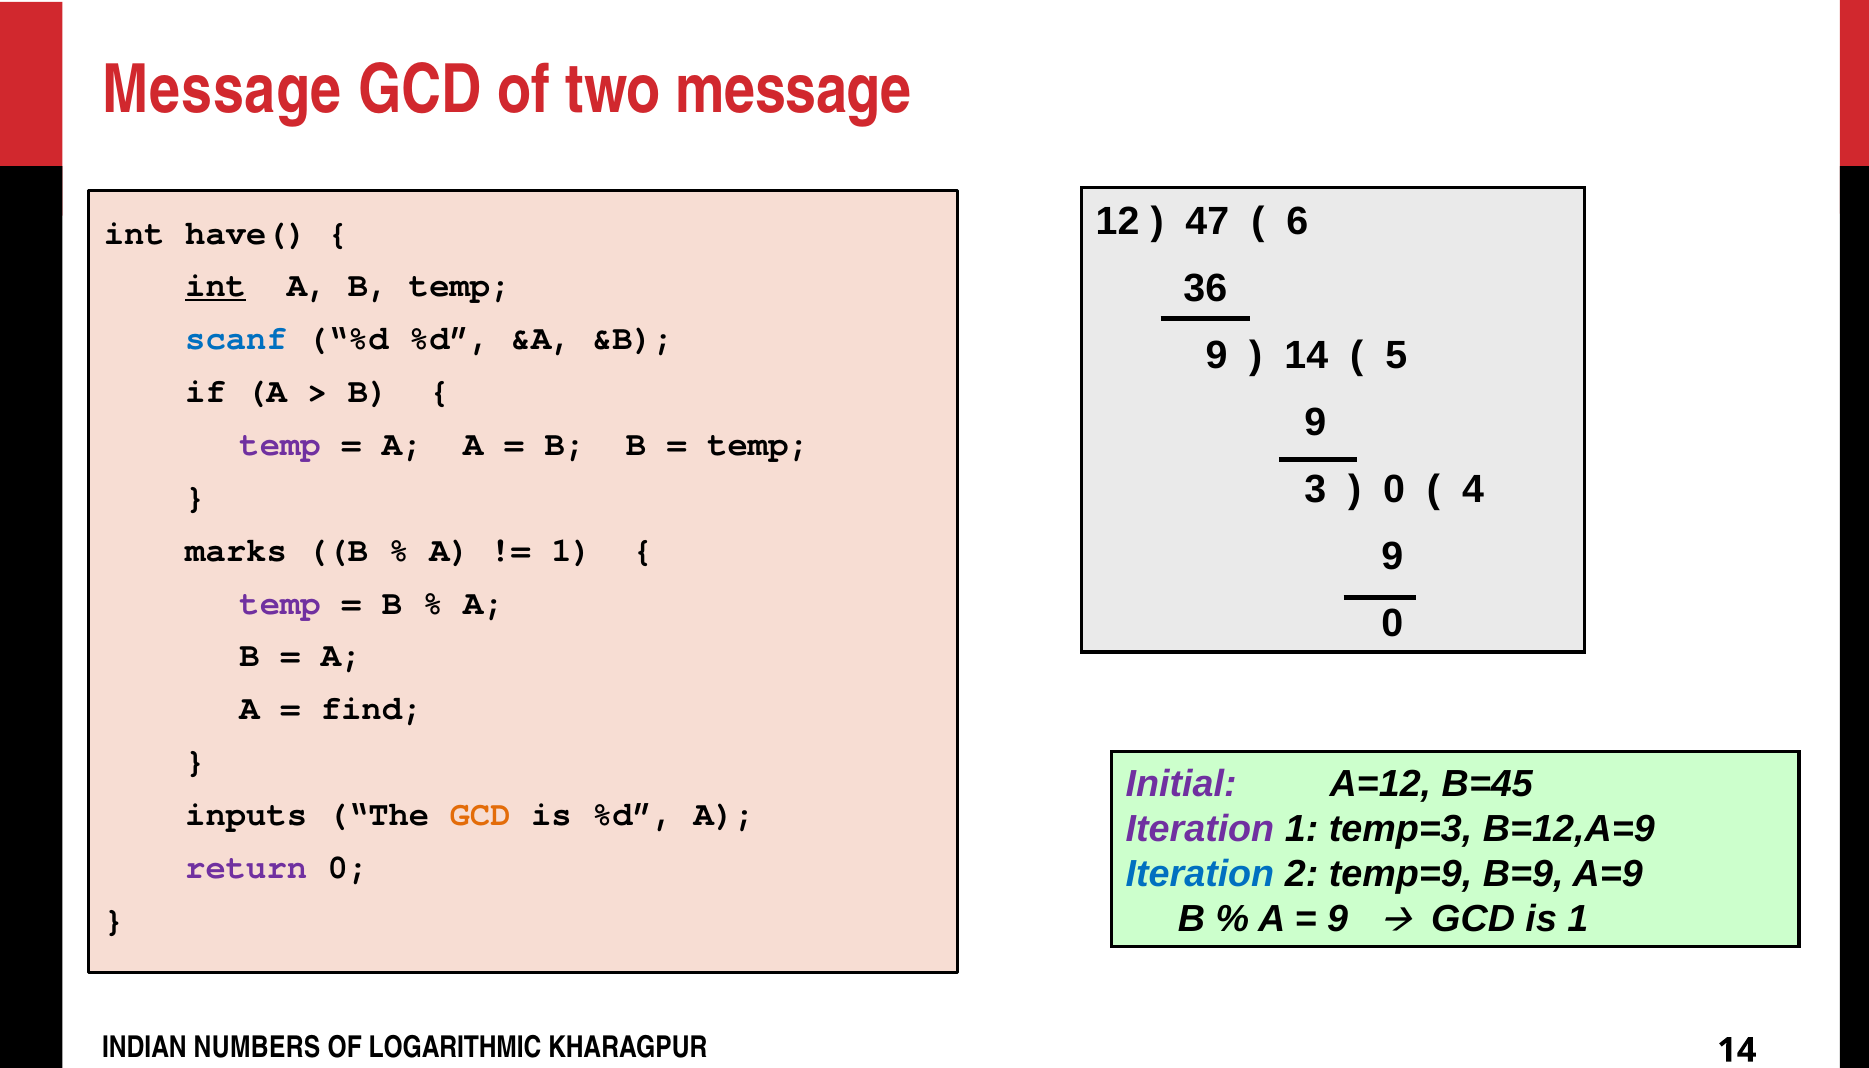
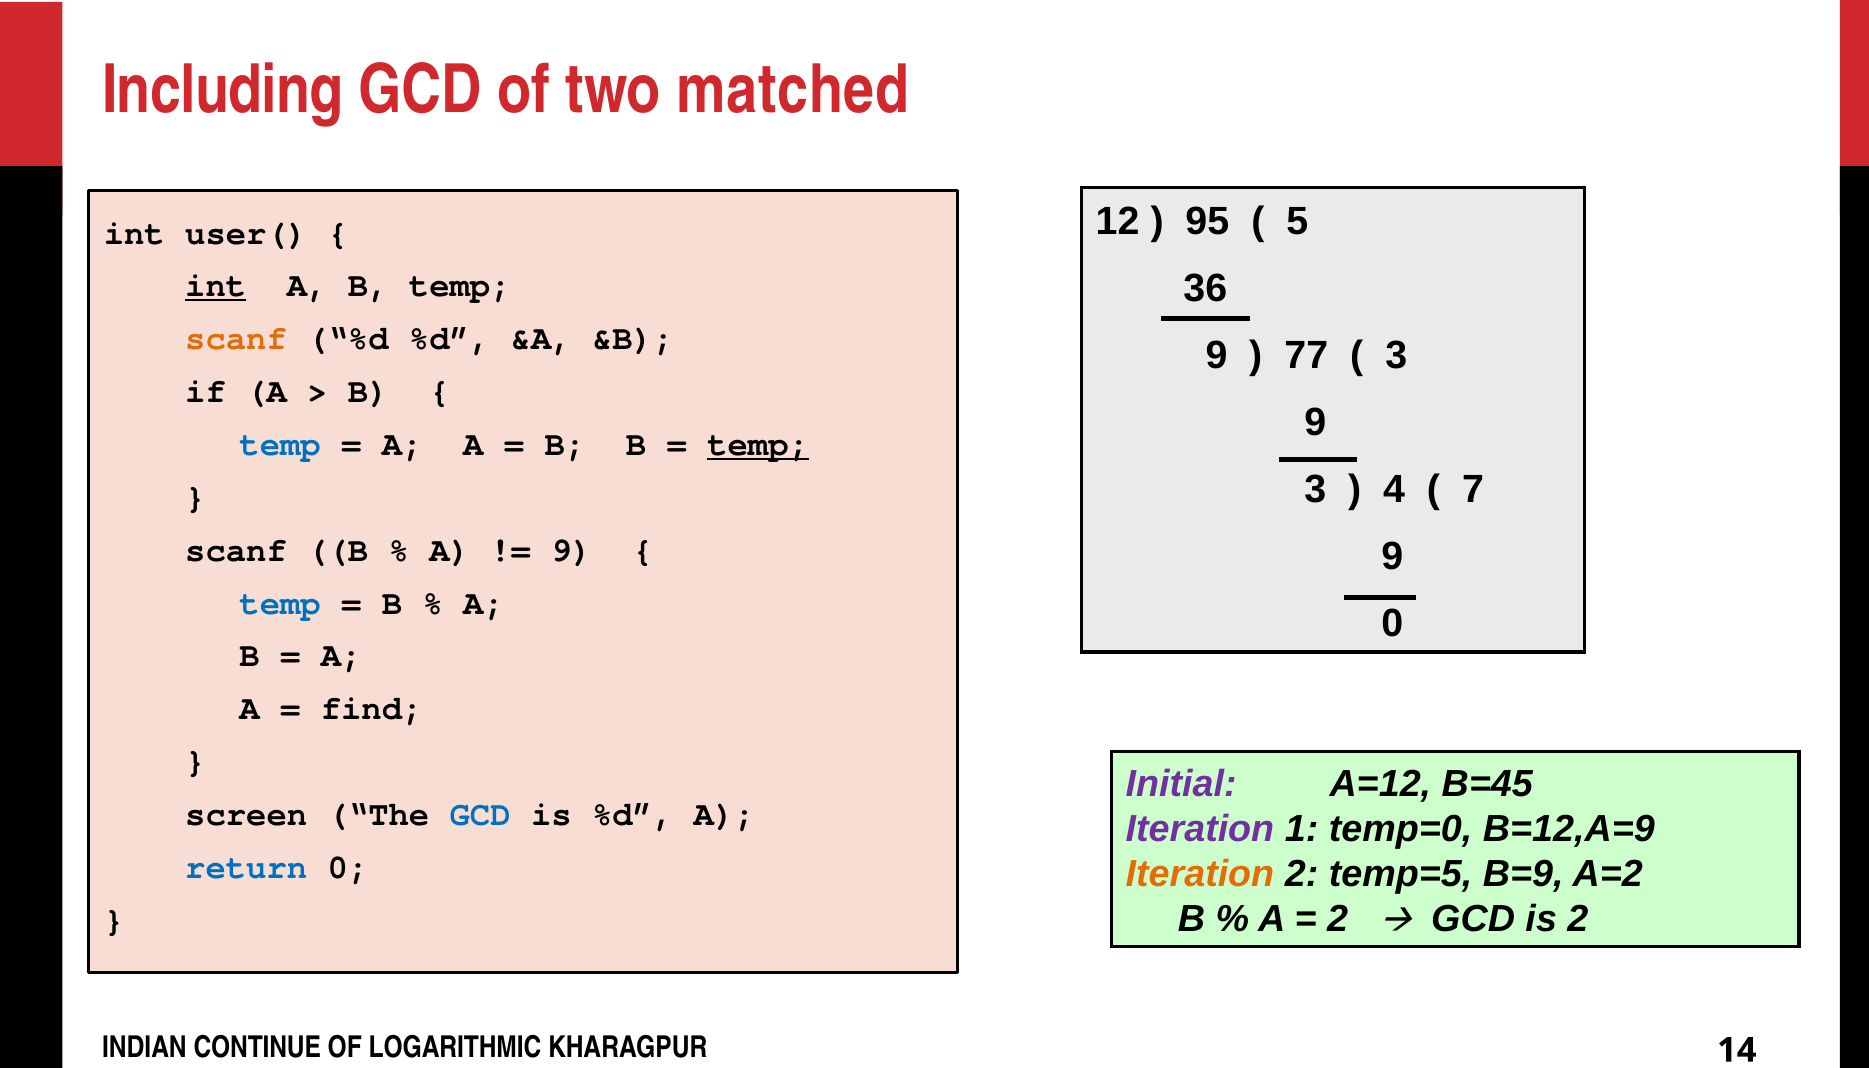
Message at (222, 90): Message -> Including
two message: message -> matched
47: 47 -> 95
6: 6 -> 5
have(: have( -> user(
scanf at (236, 339) colour: blue -> orange
14 at (1306, 356): 14 -> 77
5 at (1396, 356): 5 -> 3
temp at (280, 444) colour: purple -> blue
temp at (758, 444) underline: none -> present
0 at (1394, 490): 0 -> 4
4: 4 -> 7
marks at (236, 550): marks -> scanf
1 at (572, 550): 1 -> 9
temp at (280, 603) colour: purple -> blue
inputs: inputs -> screen
GCD at (480, 814) colour: orange -> blue
temp=3: temp=3 -> temp=0
return colour: purple -> blue
Iteration at (1200, 874) colour: blue -> orange
temp=9: temp=9 -> temp=5
A=9: A=9 -> A=2
9 at (1338, 920): 9 -> 2
is 1: 1 -> 2
NUMBERS: NUMBERS -> CONTINUE
